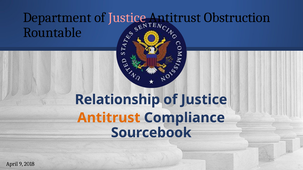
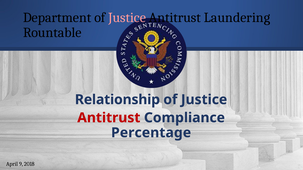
Obstruction: Obstruction -> Laundering
Antitrust at (109, 118) colour: orange -> red
Sourcebook: Sourcebook -> Percentage
